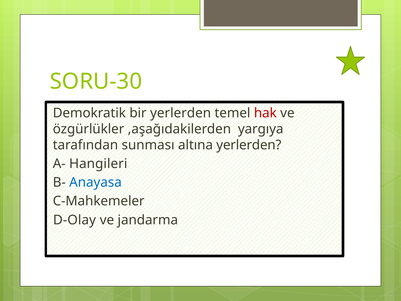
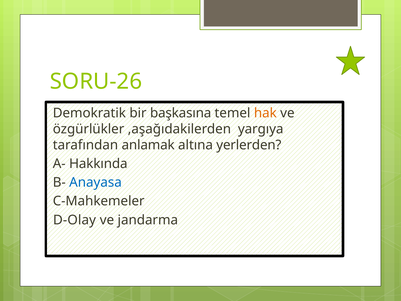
SORU-30: SORU-30 -> SORU-26
bir yerlerden: yerlerden -> başkasına
hak colour: red -> orange
sunması: sunması -> anlamak
Hangileri: Hangileri -> Hakkında
